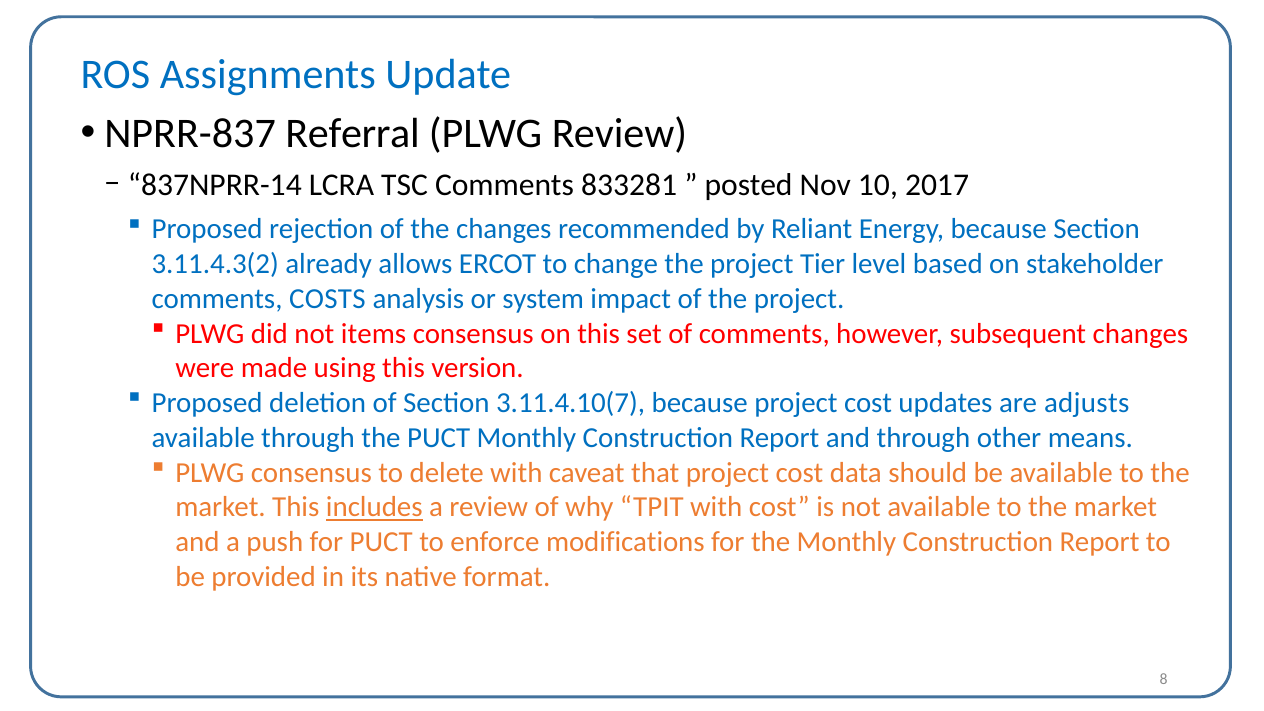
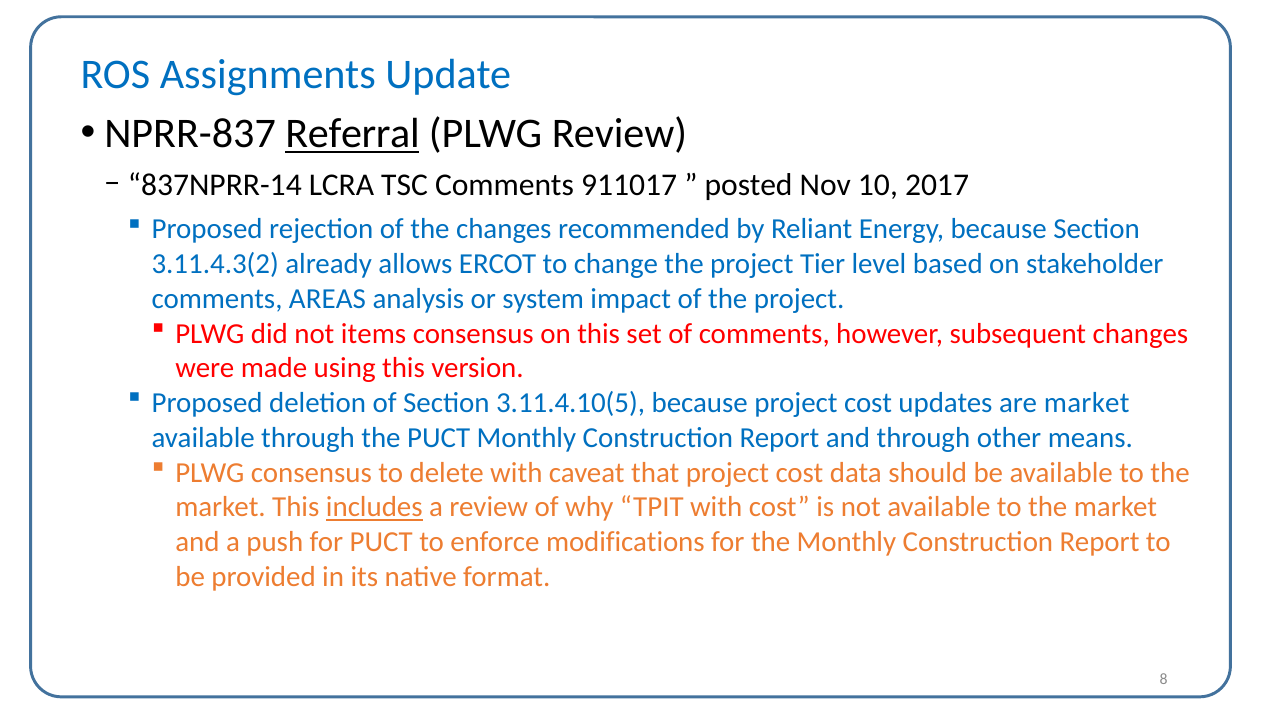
Referral underline: none -> present
833281: 833281 -> 911017
COSTS: COSTS -> AREAS
3.11.4.10(7: 3.11.4.10(7 -> 3.11.4.10(5
are adjusts: adjusts -> market
